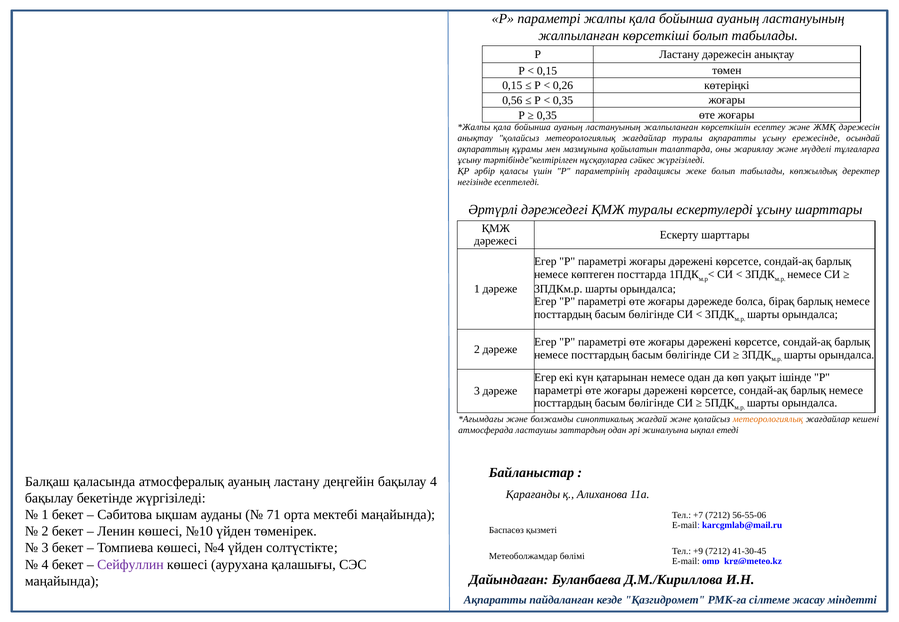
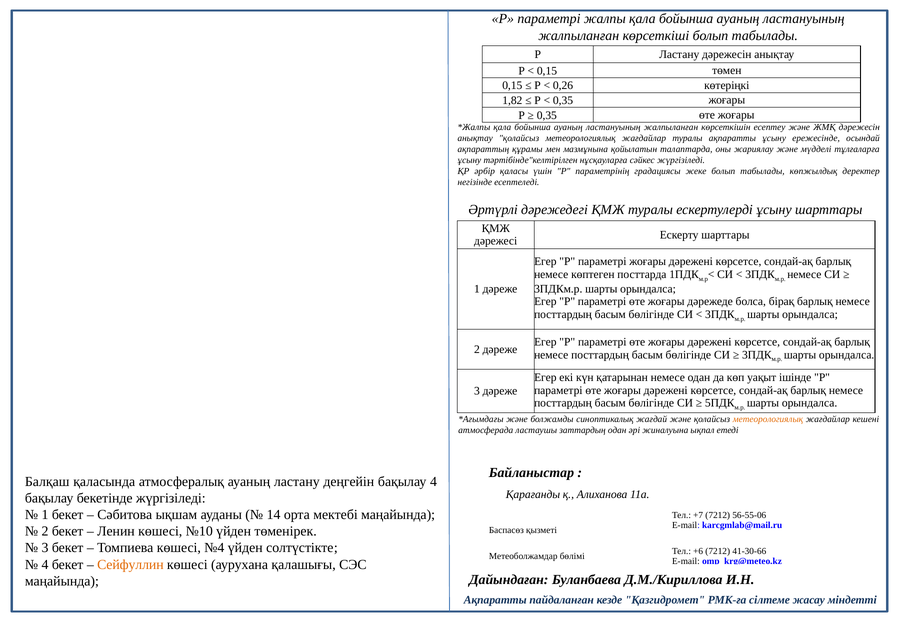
0,56: 0,56 -> 1,82
71: 71 -> 14
+9: +9 -> +6
41-30-45: 41-30-45 -> 41-30-66
Сейфуллин colour: purple -> orange
